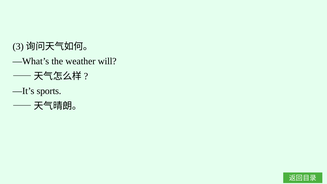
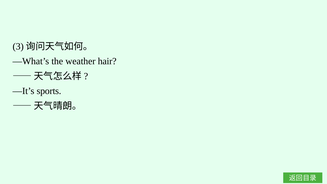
will: will -> hair
